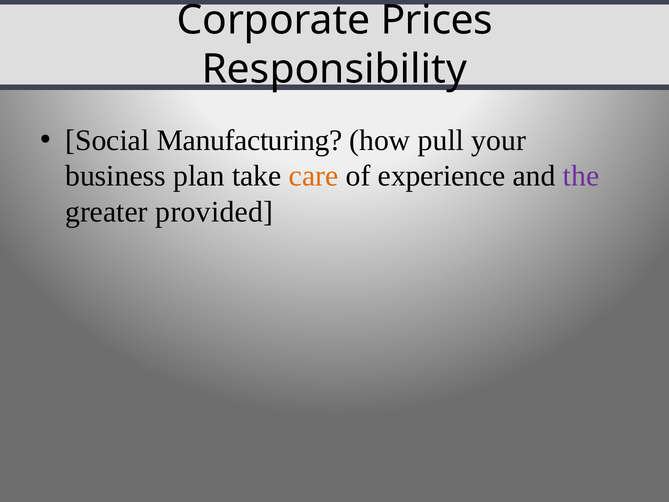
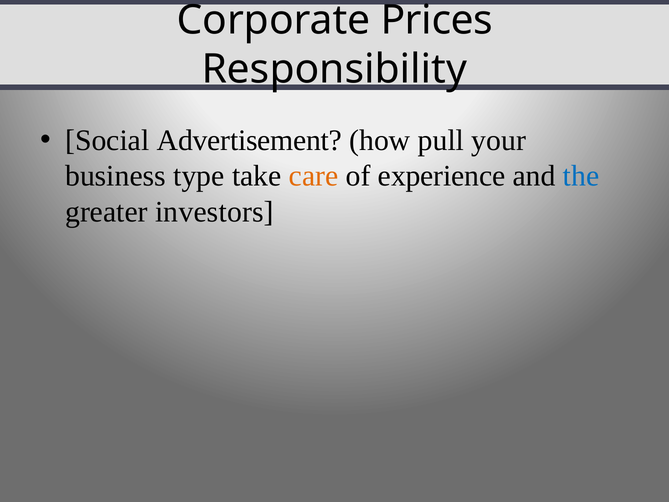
Manufacturing: Manufacturing -> Advertisement
plan: plan -> type
the colour: purple -> blue
provided: provided -> investors
